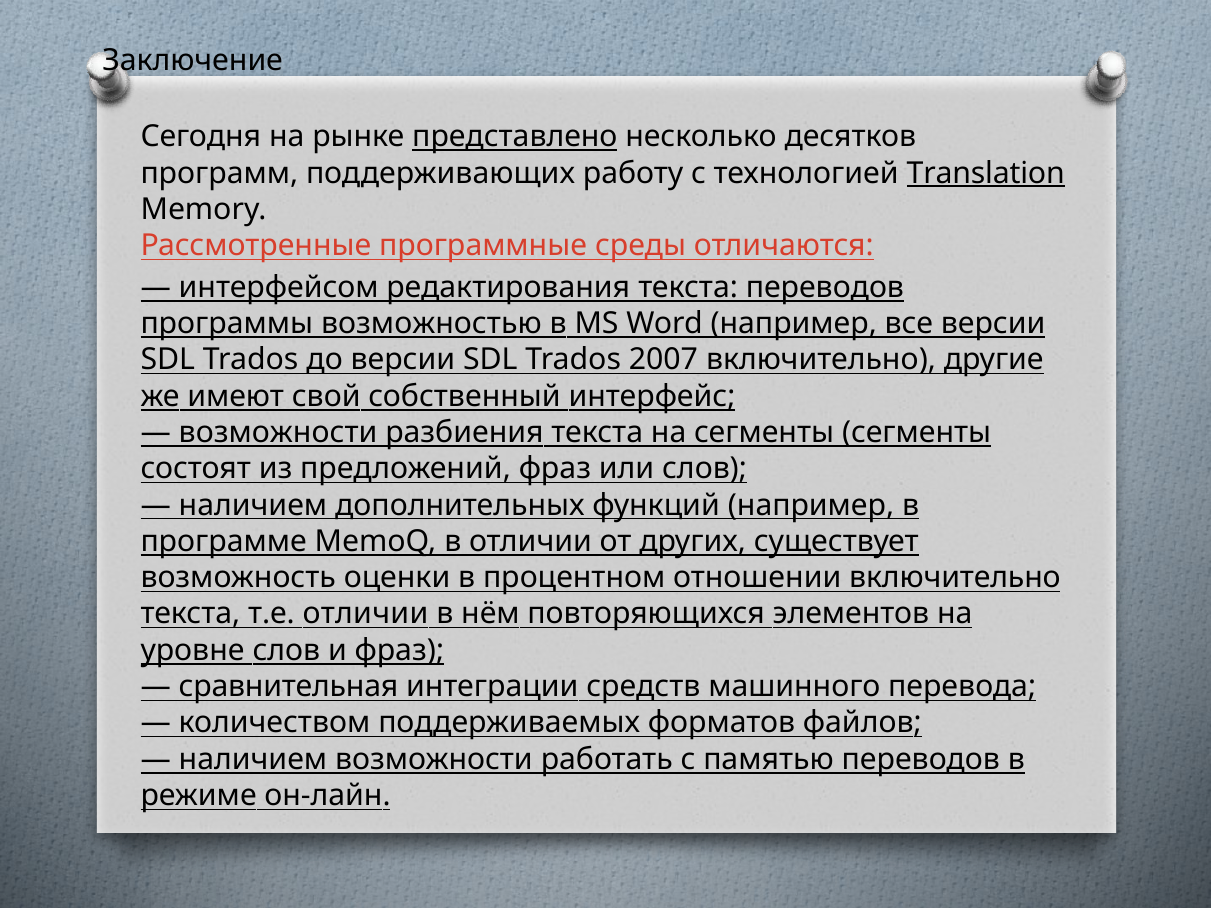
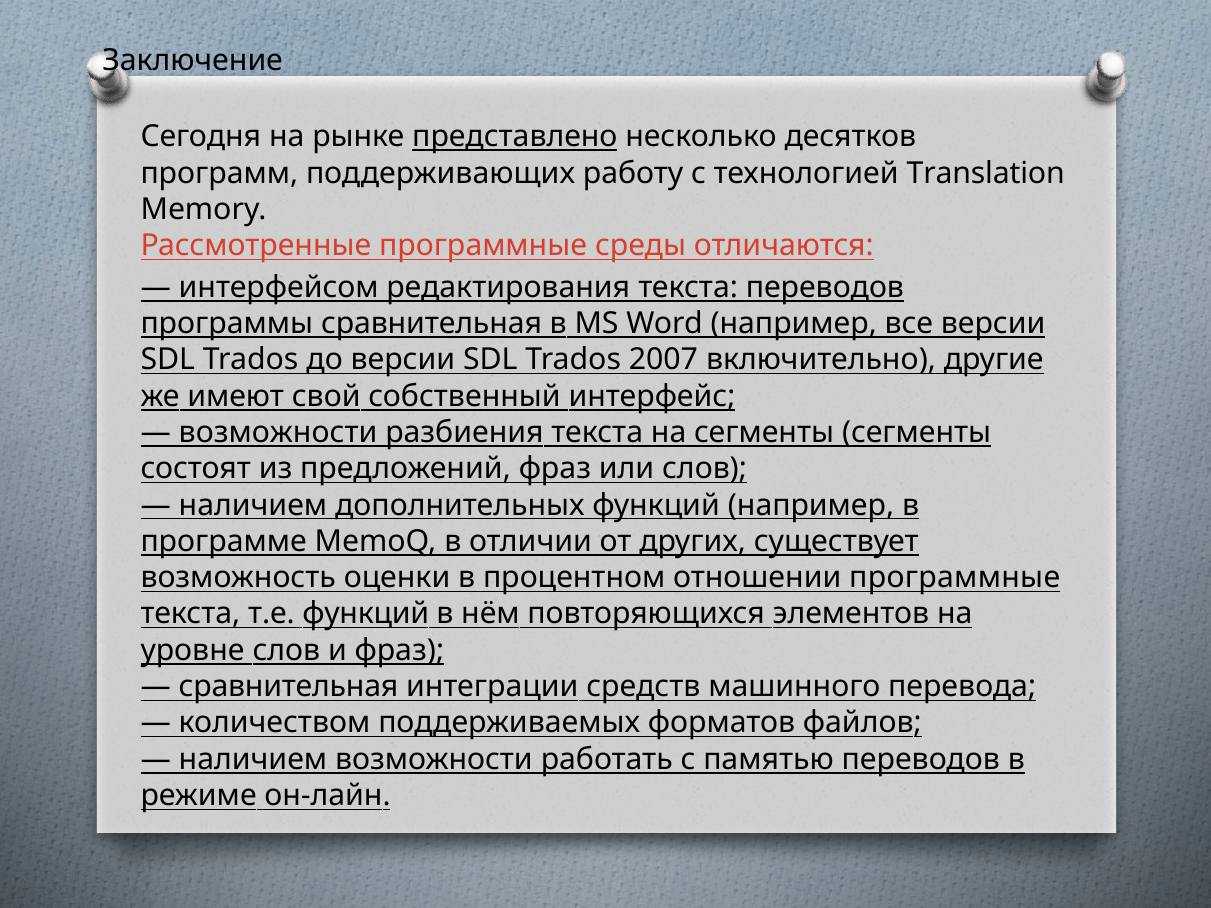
Translation underline: present -> none
программы возможностью: возможностью -> сравнительная
отношении включительно: включительно -> программные
т.е отличии: отличии -> функций
